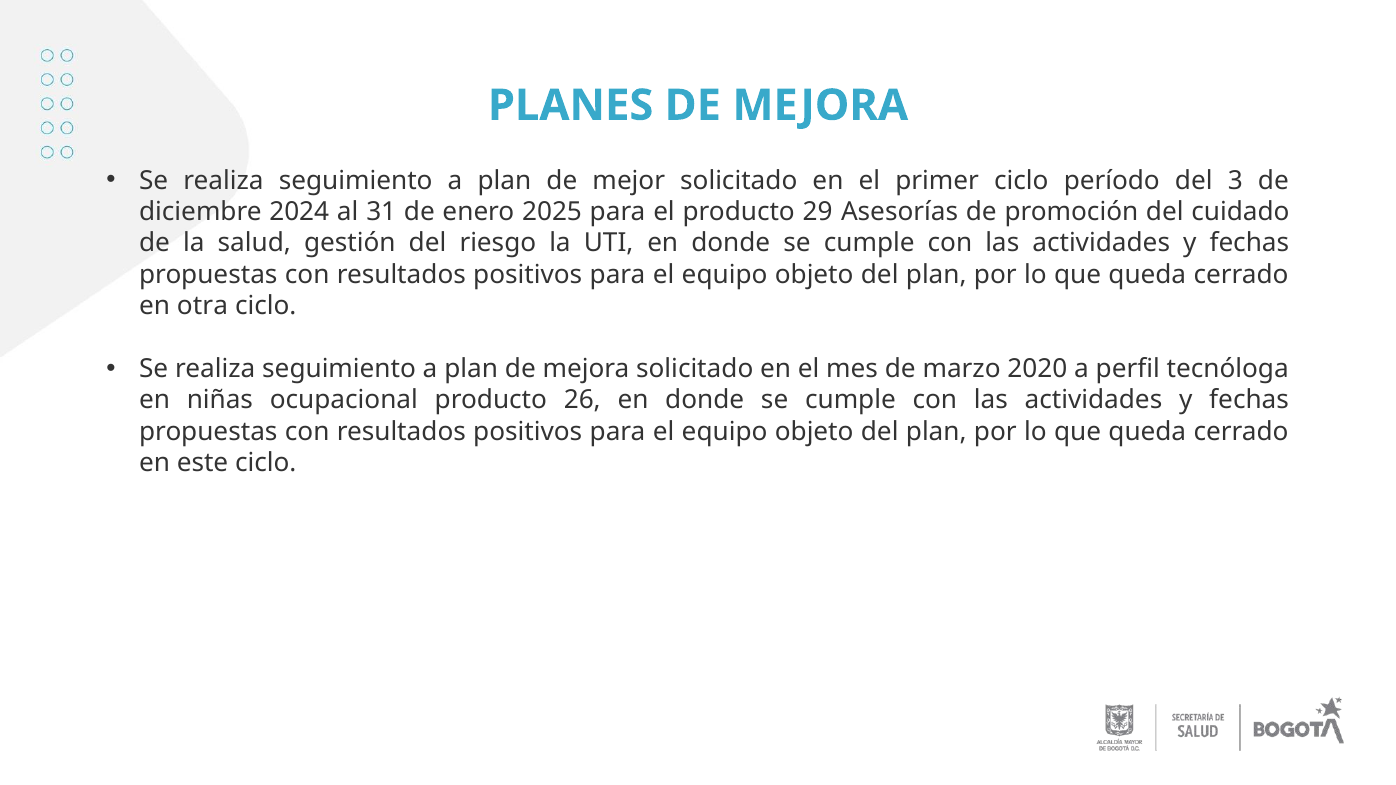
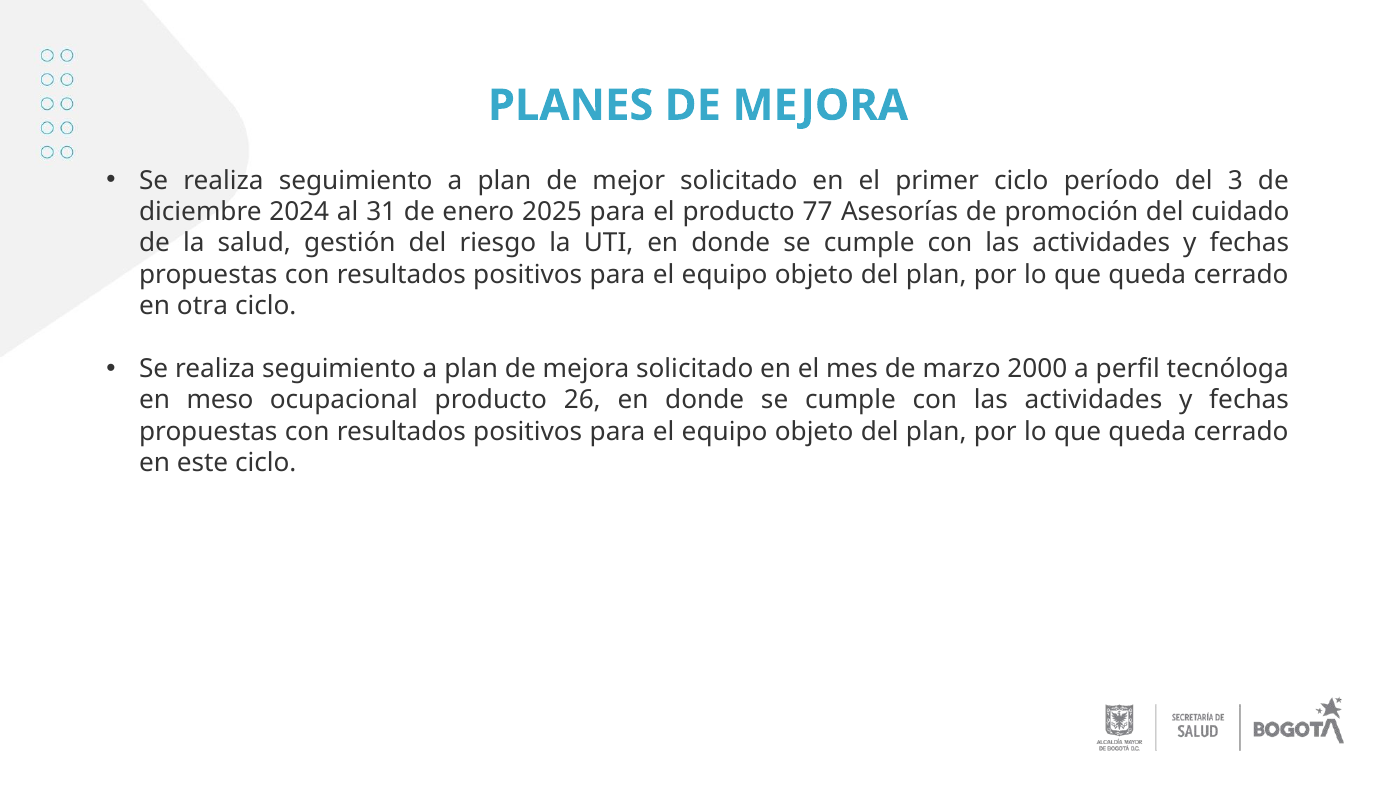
29: 29 -> 77
2020: 2020 -> 2000
niñas: niñas -> meso
